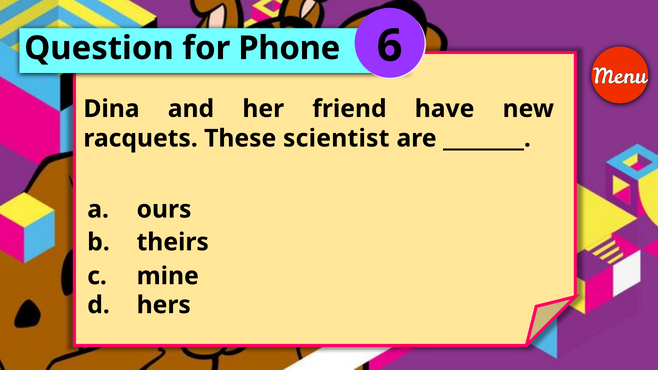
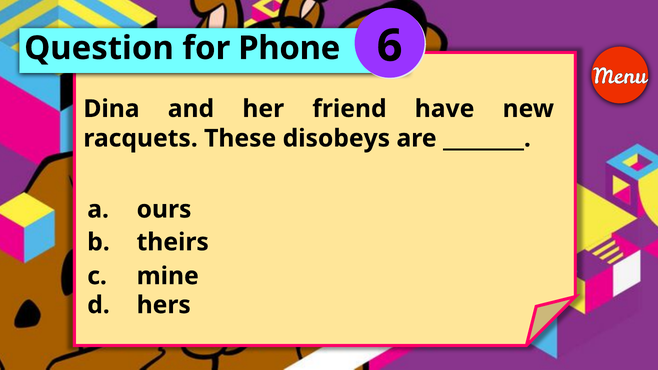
scientist: scientist -> disobeys
